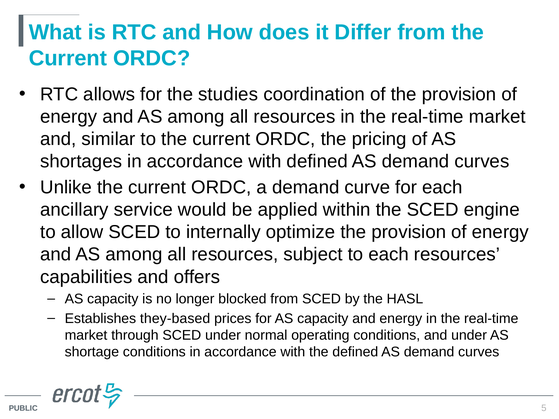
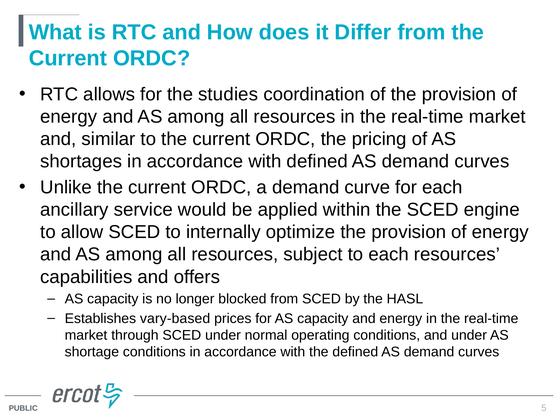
they-based: they-based -> vary-based
